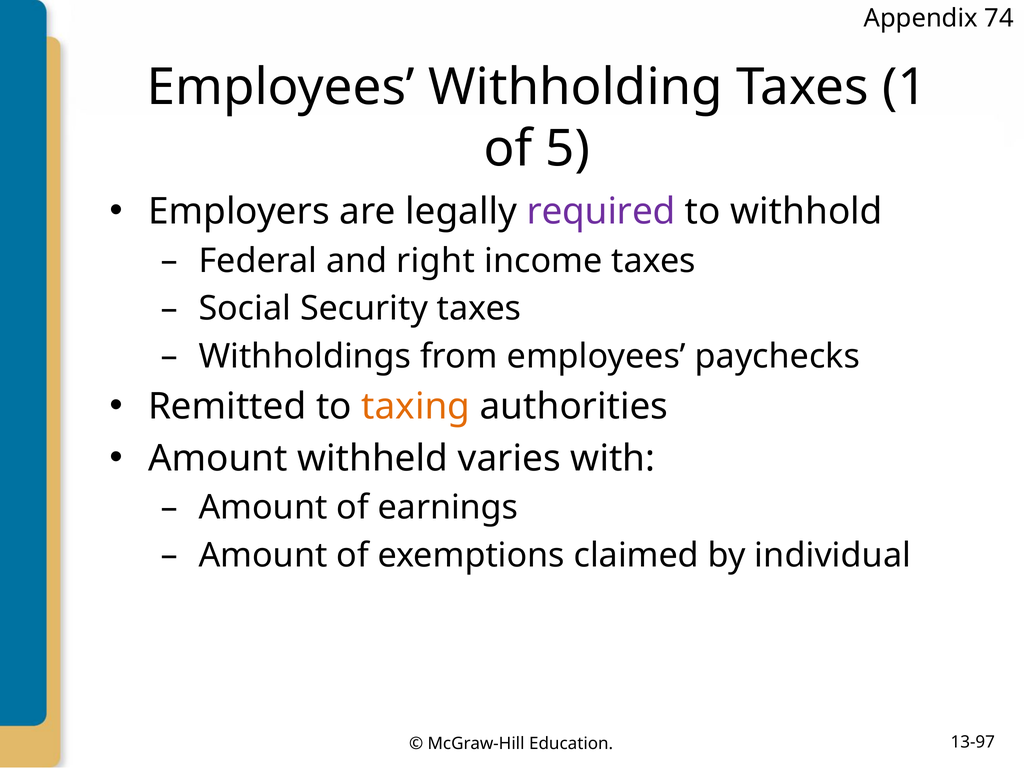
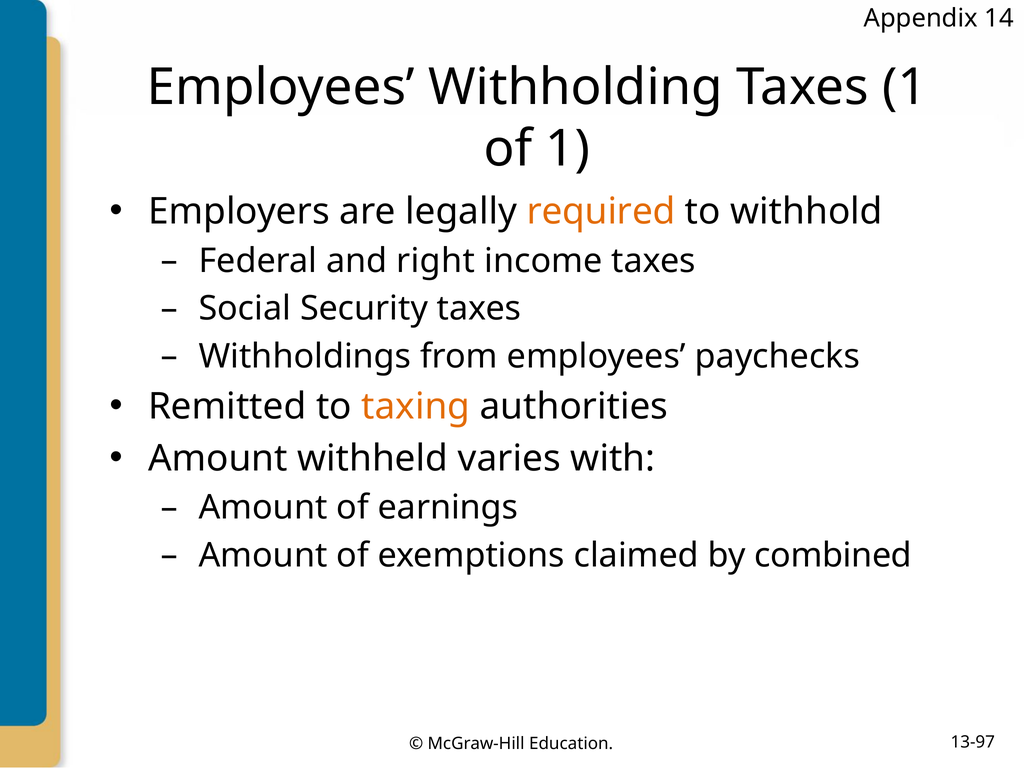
74: 74 -> 14
of 5: 5 -> 1
required colour: purple -> orange
individual: individual -> combined
